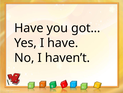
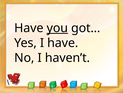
you underline: none -> present
